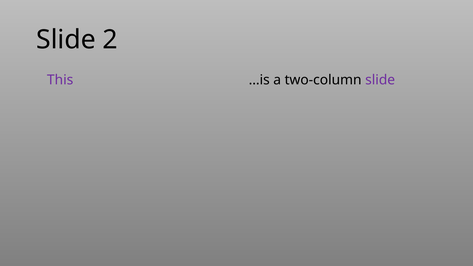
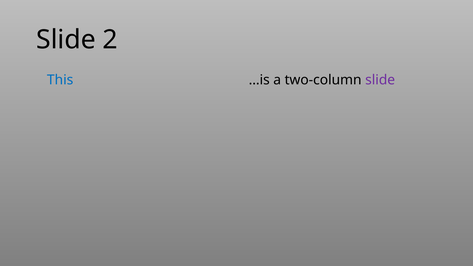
This colour: purple -> blue
